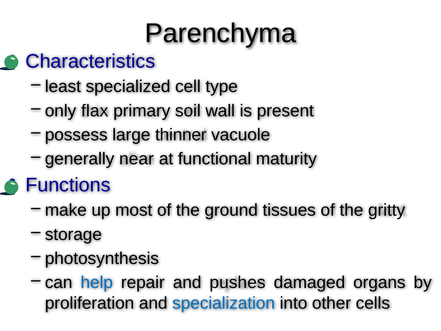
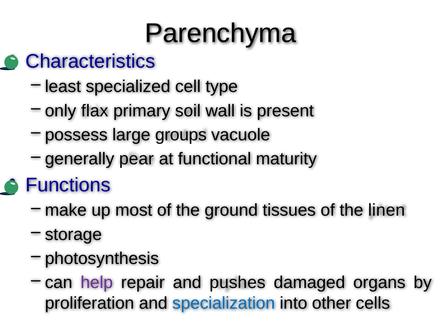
thinner: thinner -> groups
near: near -> pear
gritty: gritty -> linen
help colour: blue -> purple
